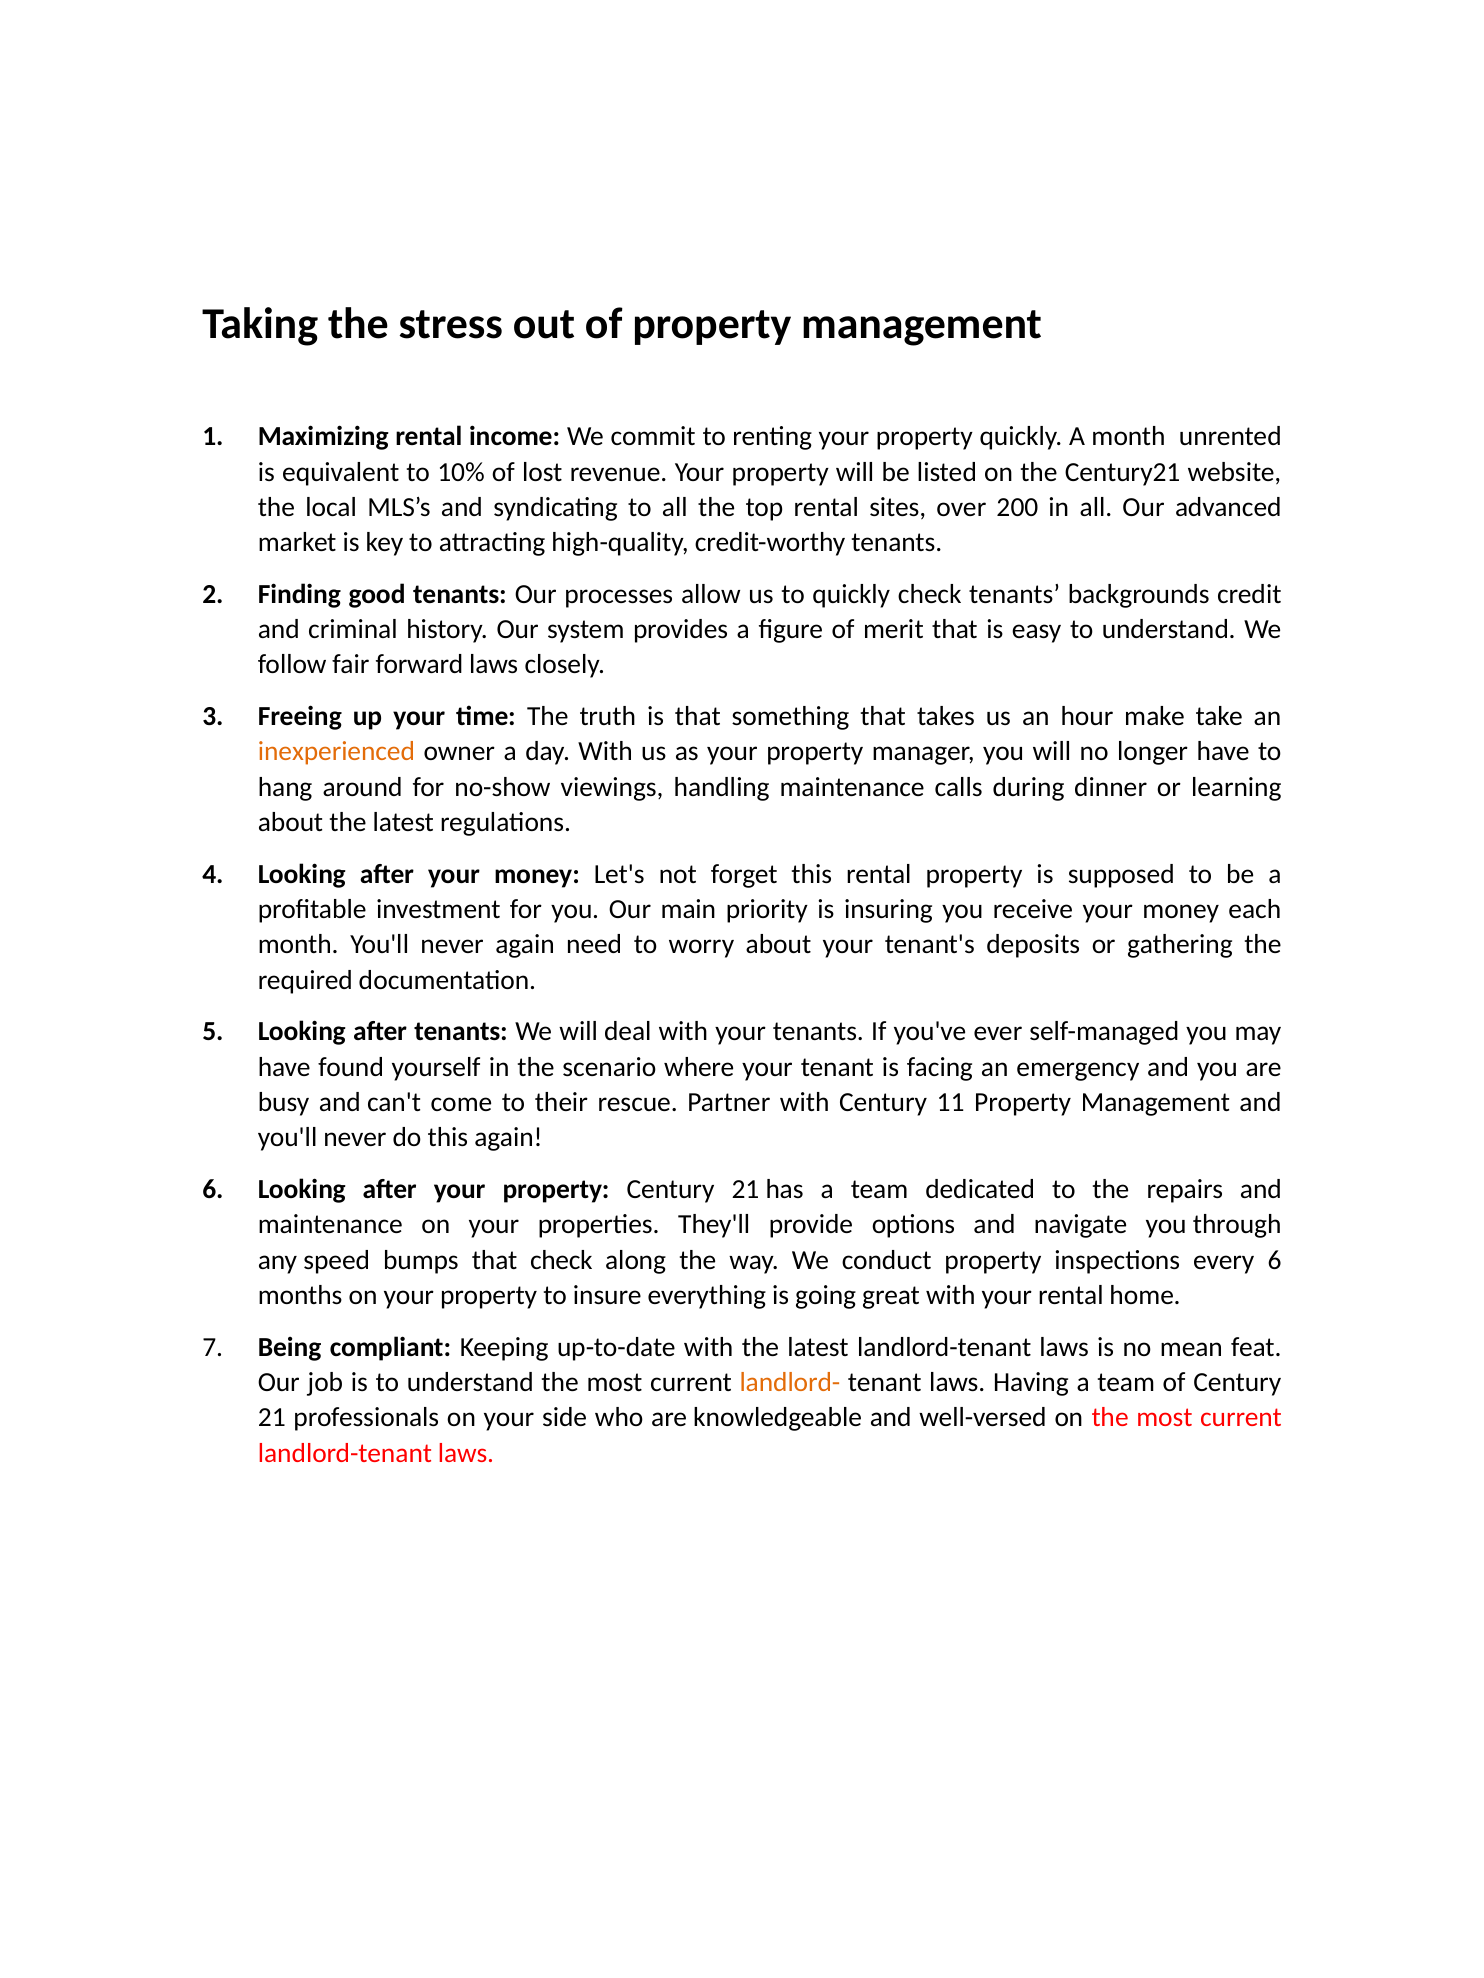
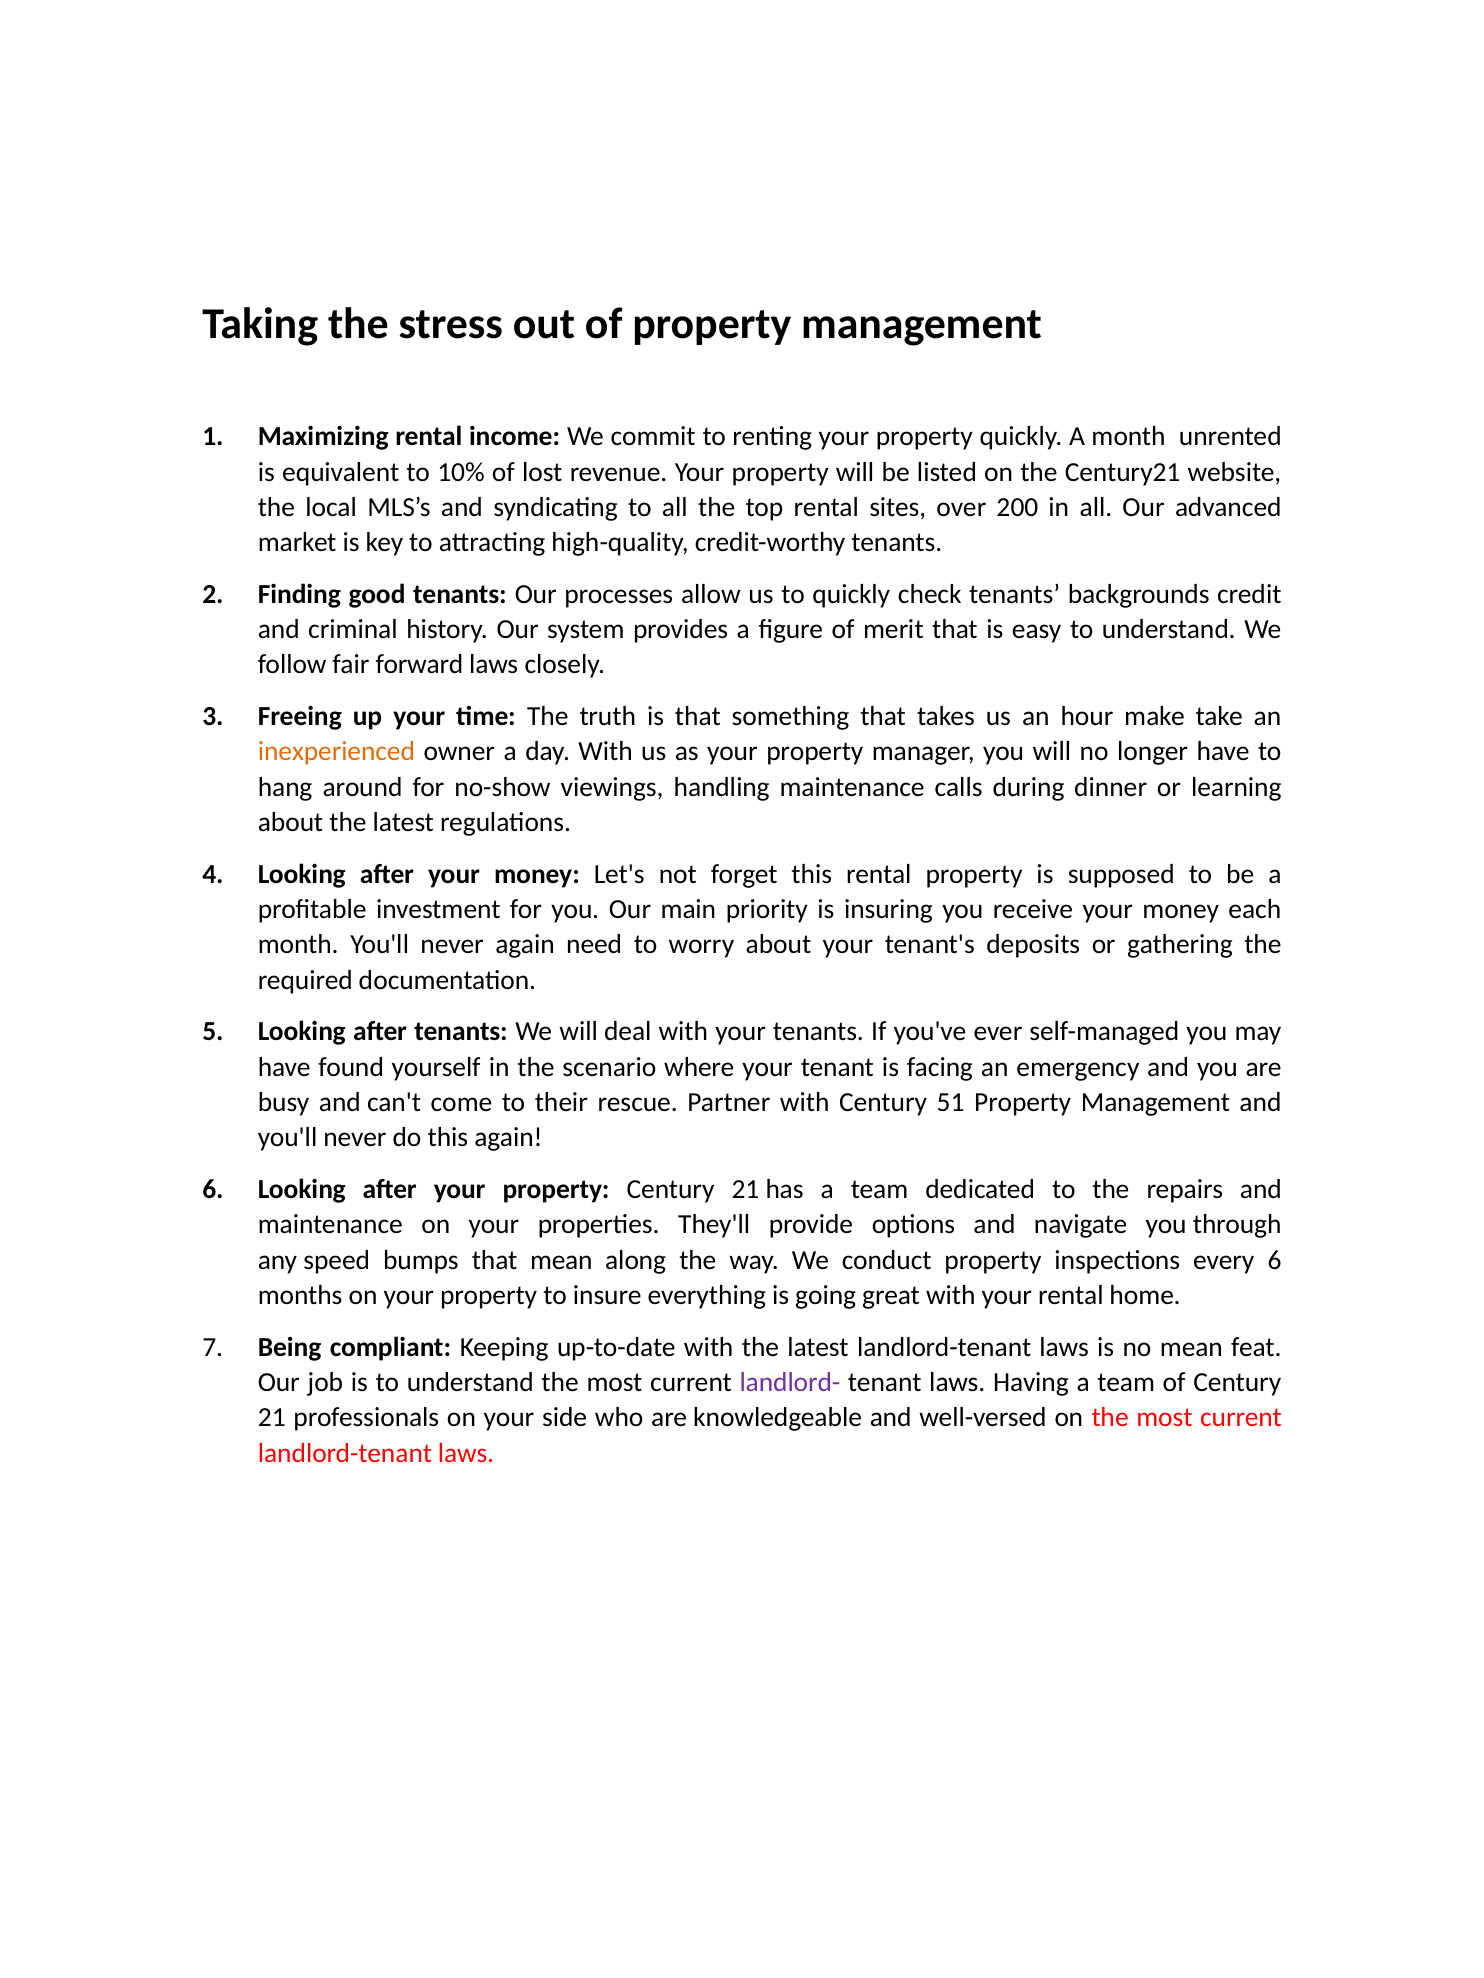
11: 11 -> 51
that check: check -> mean
landlord- colour: orange -> purple
